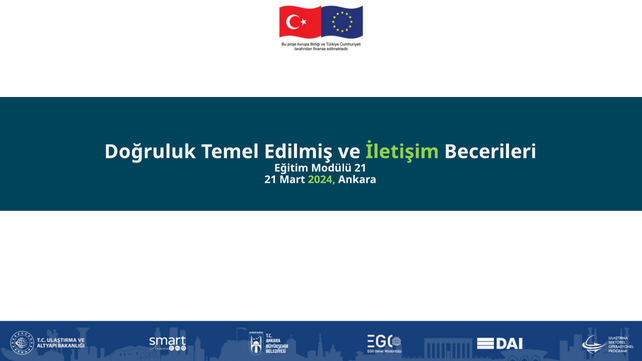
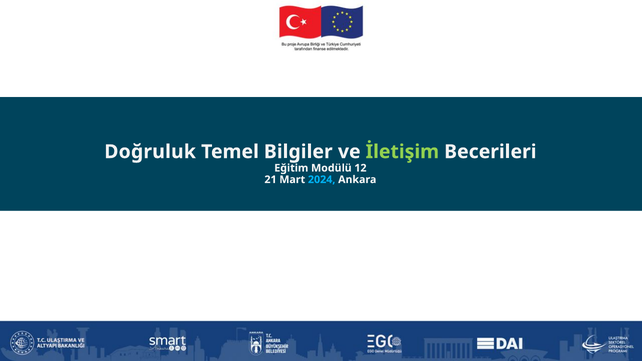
Edilmiş: Edilmiş -> Bilgiler
Modülü 21: 21 -> 12
2024 colour: light green -> light blue
